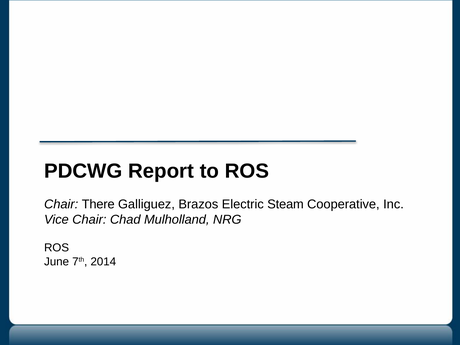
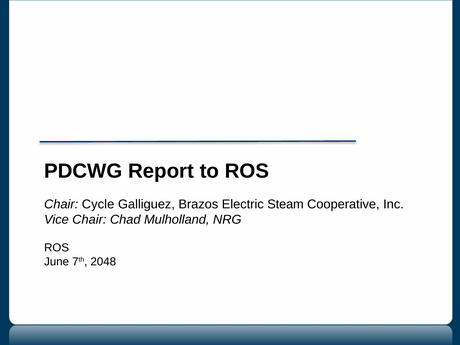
There: There -> Cycle
2014: 2014 -> 2048
